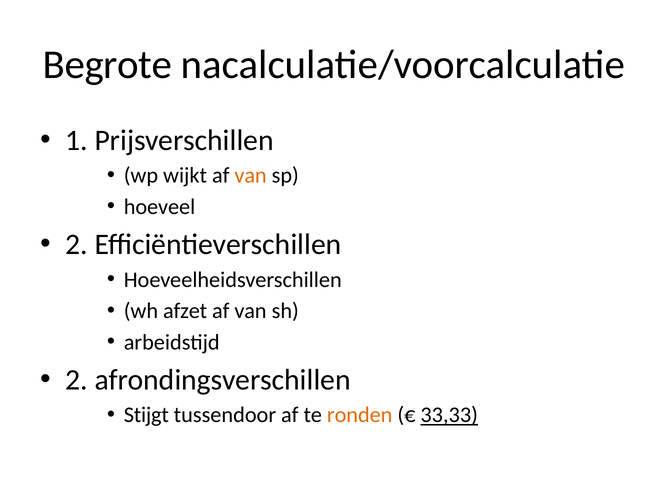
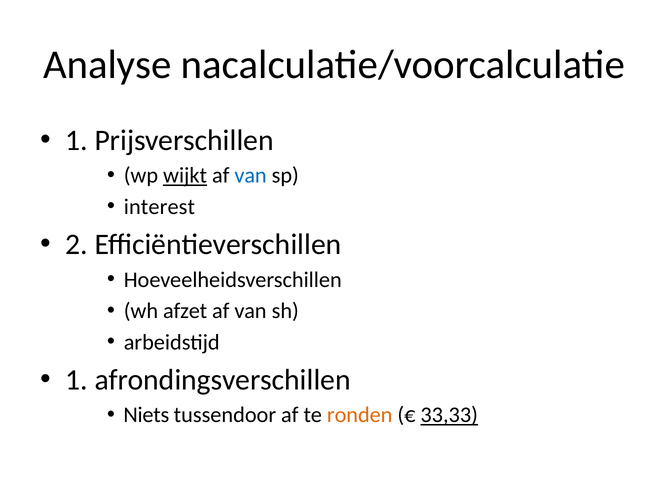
Begrote: Begrote -> Analyse
wijkt underline: none -> present
van at (251, 176) colour: orange -> blue
hoeveel: hoeveel -> interest
2 at (77, 380): 2 -> 1
Stijgt: Stijgt -> Niets
